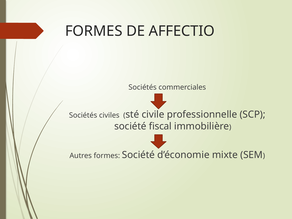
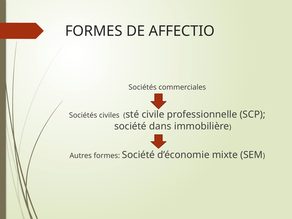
fiscal: fiscal -> dans
